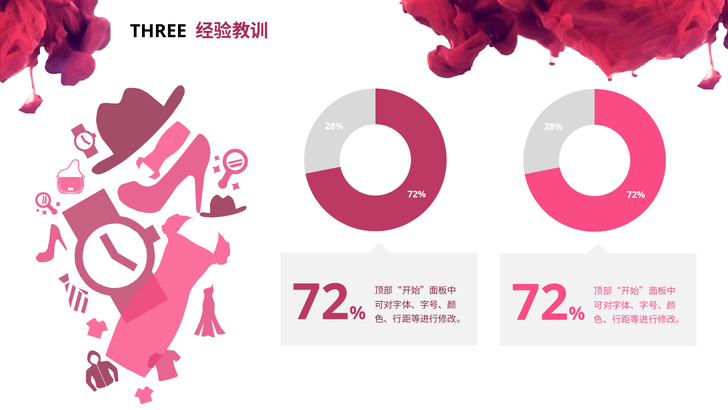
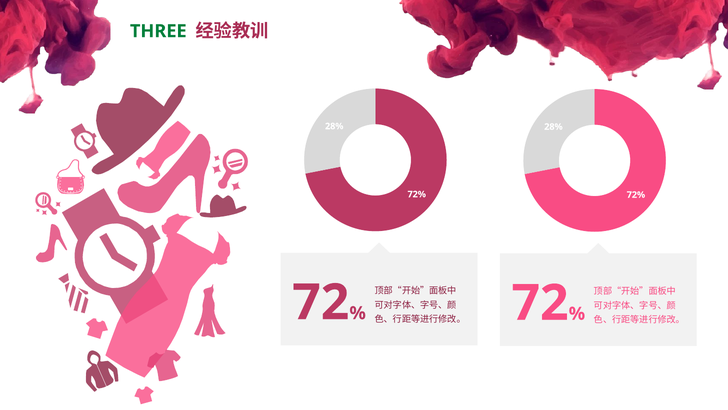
THREE colour: black -> green
